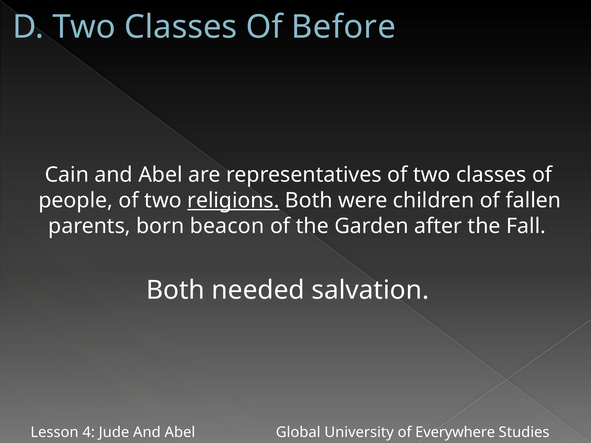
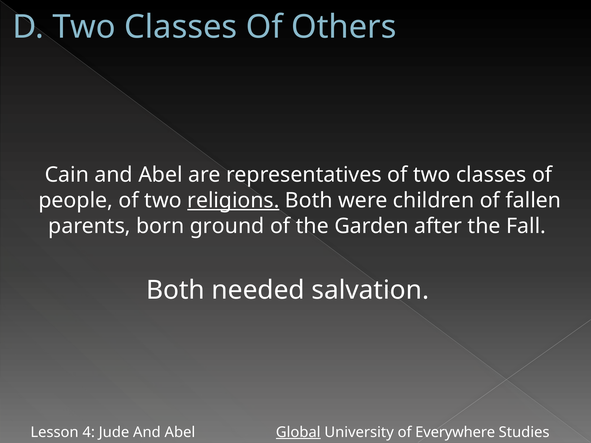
Before: Before -> Others
beacon: beacon -> ground
Global underline: none -> present
